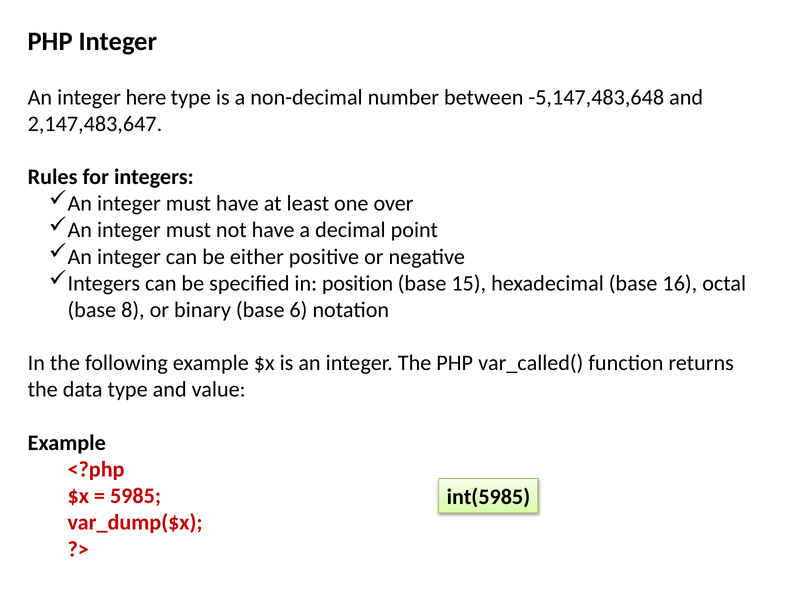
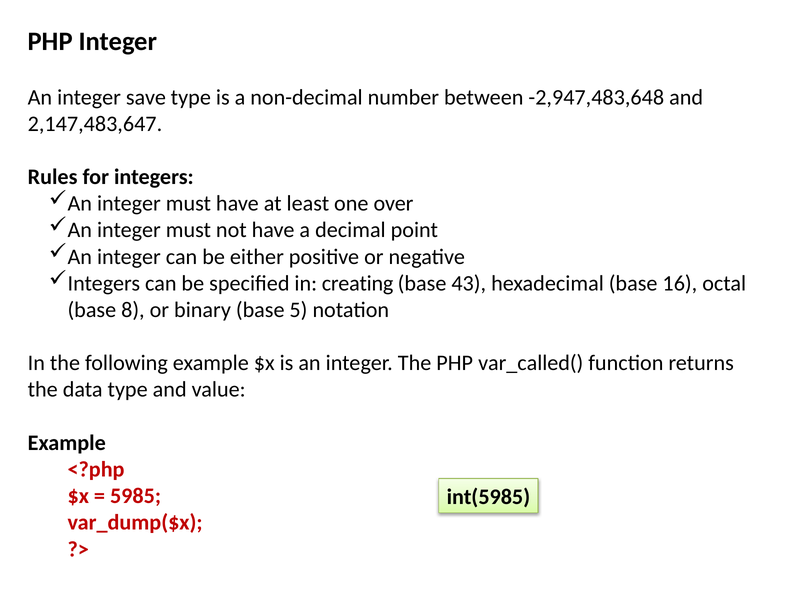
here: here -> save
-5,147,483,648: -5,147,483,648 -> -2,947,483,648
position: position -> creating
15: 15 -> 43
6: 6 -> 5
